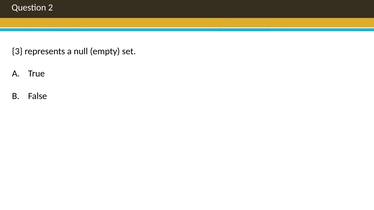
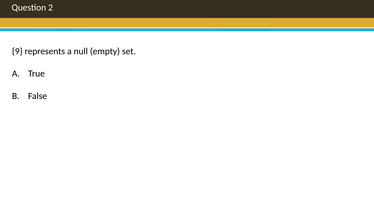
3: 3 -> 9
